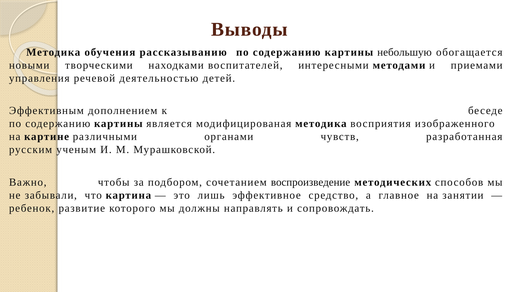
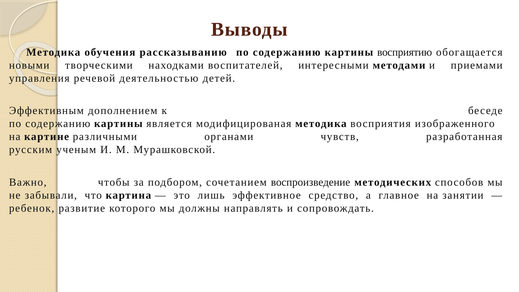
небольшую: небольшую -> восприятию
